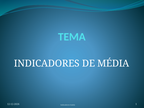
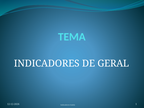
MÉDIA: MÉDIA -> GERAL
